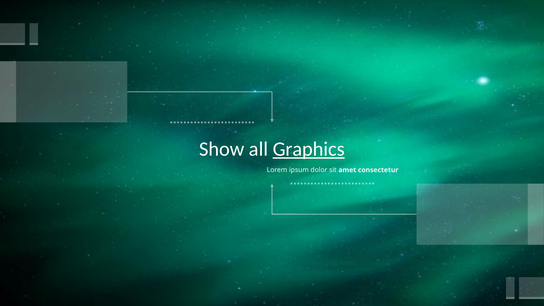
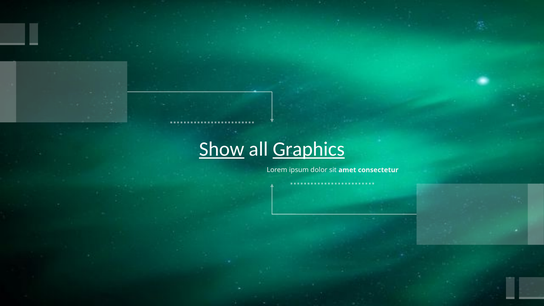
Show underline: none -> present
